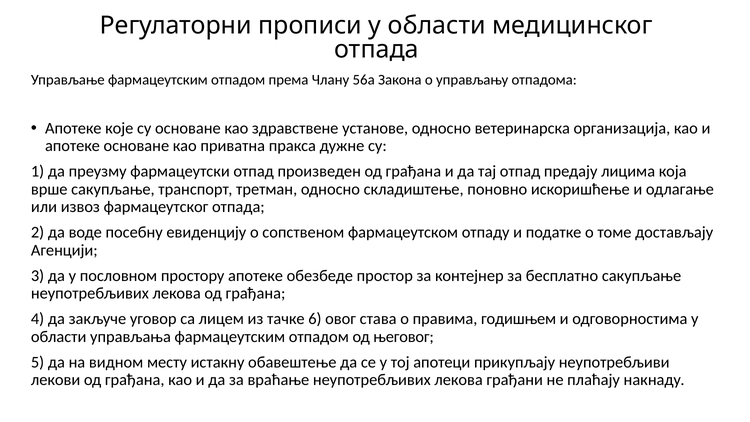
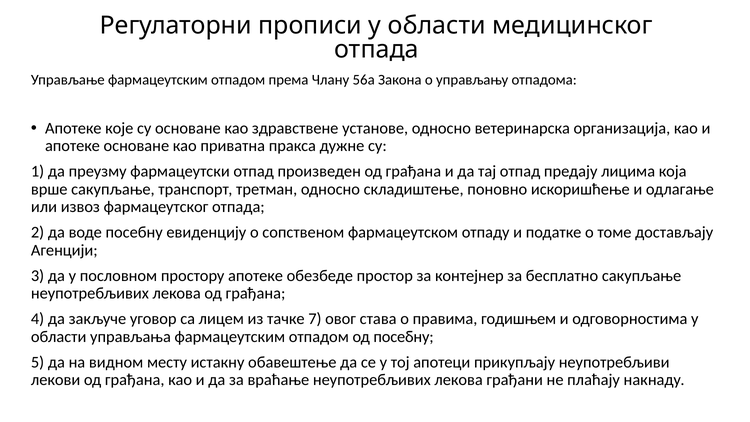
6: 6 -> 7
од његовог: његовог -> посебну
